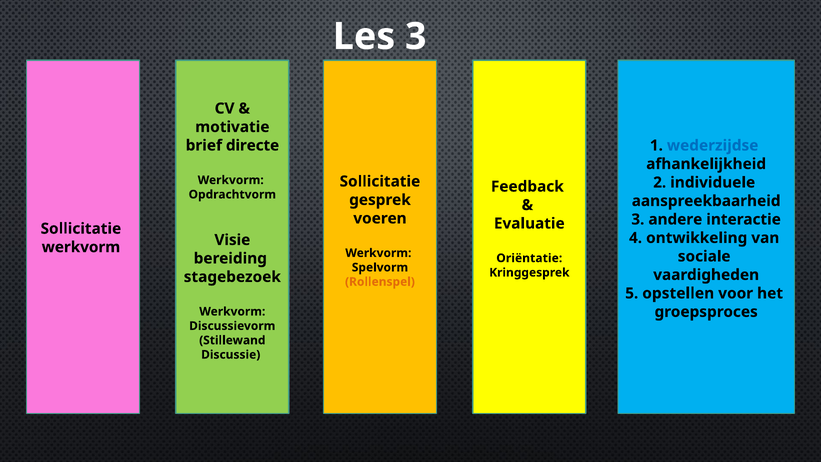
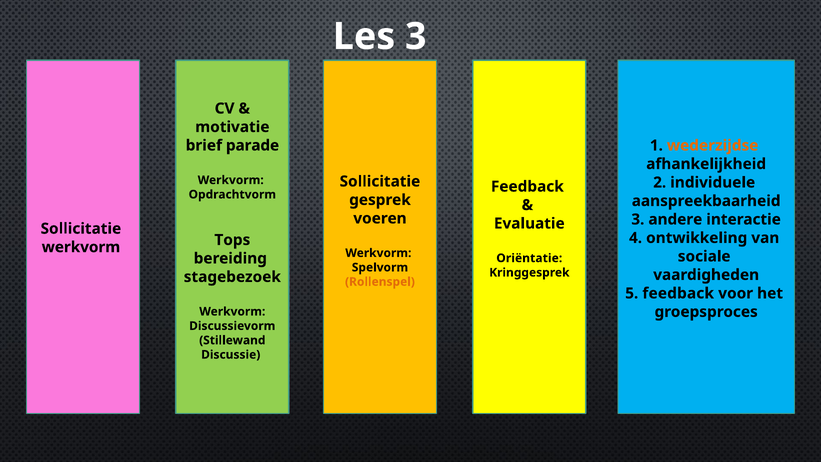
directe: directe -> parade
wederzijdse colour: blue -> orange
Visie: Visie -> Tops
5 opstellen: opstellen -> feedback
